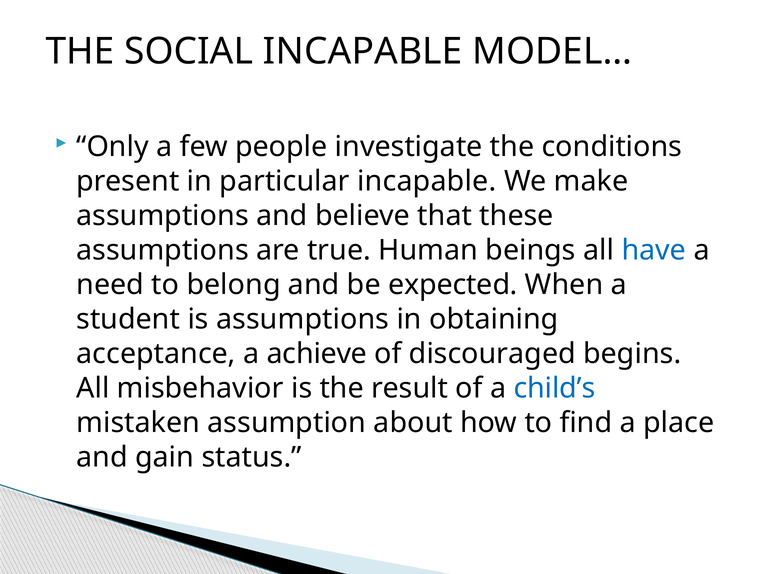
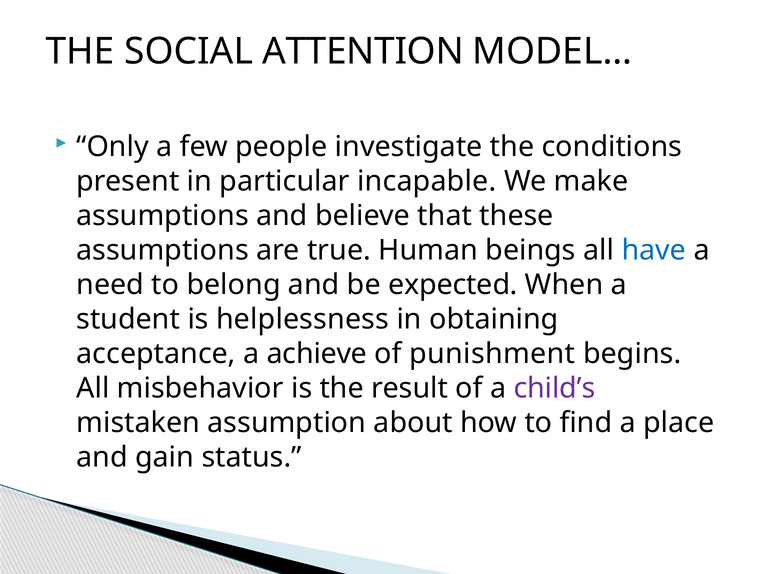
SOCIAL INCAPABLE: INCAPABLE -> ATTENTION
is assumptions: assumptions -> helplessness
discouraged: discouraged -> punishment
child’s colour: blue -> purple
